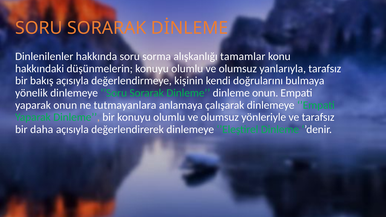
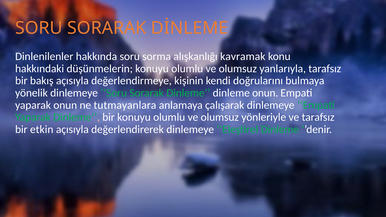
tamamlar: tamamlar -> kavramak
daha: daha -> etkin
